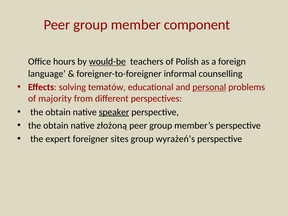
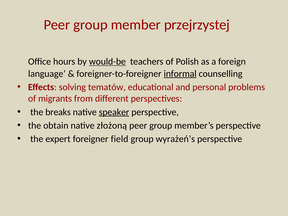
component: component -> przejrzystej
informal underline: none -> present
personal underline: present -> none
majority: majority -> migrants
obtain at (58, 112): obtain -> breaks
sites: sites -> field
